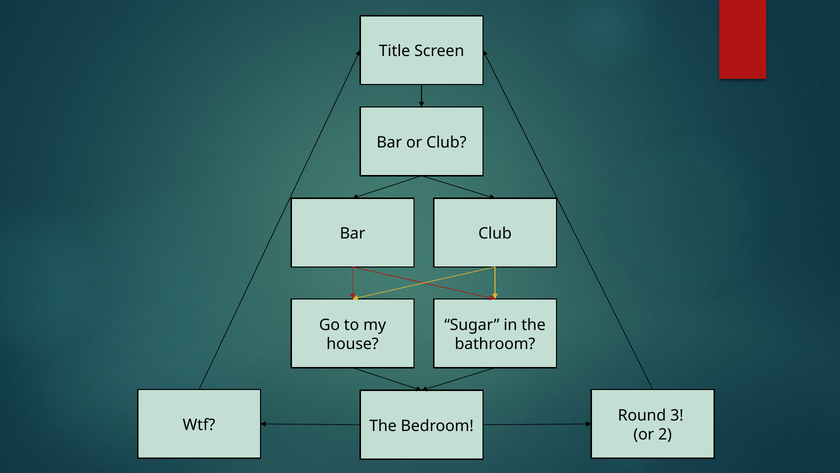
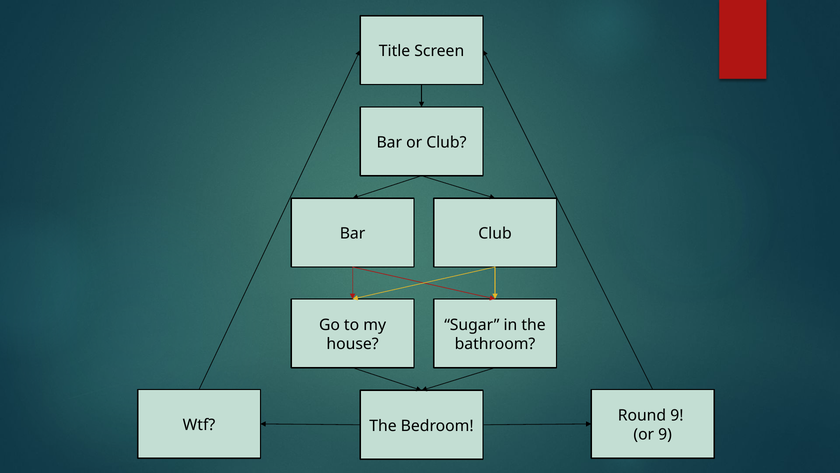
Round 3: 3 -> 9
or 2: 2 -> 9
